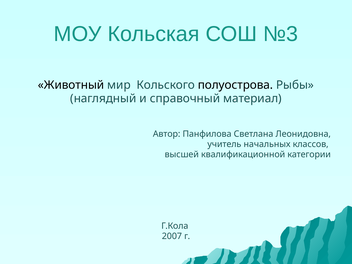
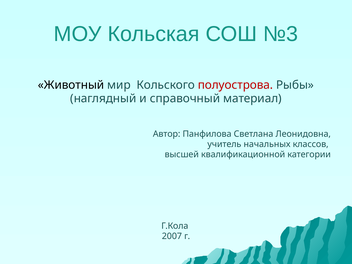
полуострова colour: black -> red
